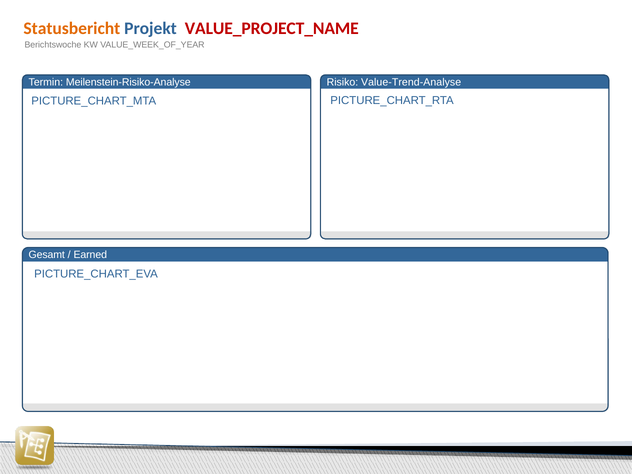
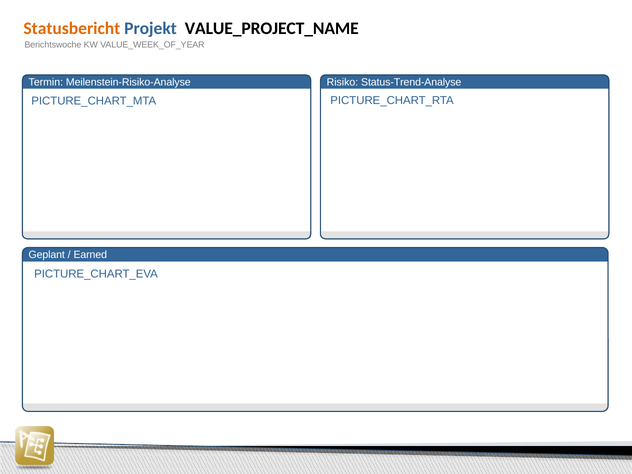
VALUE_PROJECT_NAME colour: red -> black
Value-Trend-Analyse: Value-Trend-Analyse -> Status-Trend-Analyse
Gesamt: Gesamt -> Geplant
